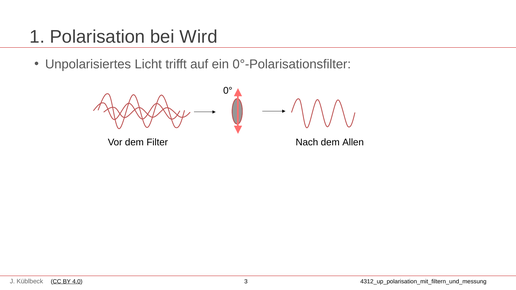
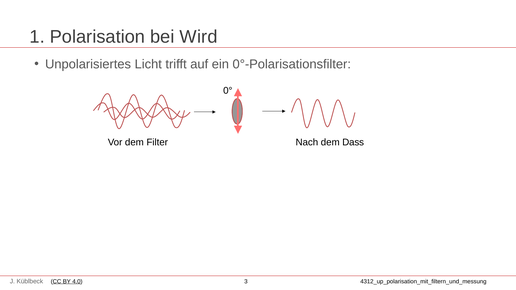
Allen: Allen -> Dass
